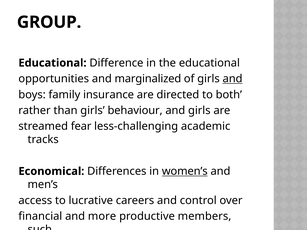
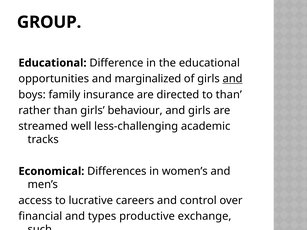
to both: both -> than
fear: fear -> well
women’s underline: present -> none
more: more -> types
members: members -> exchange
